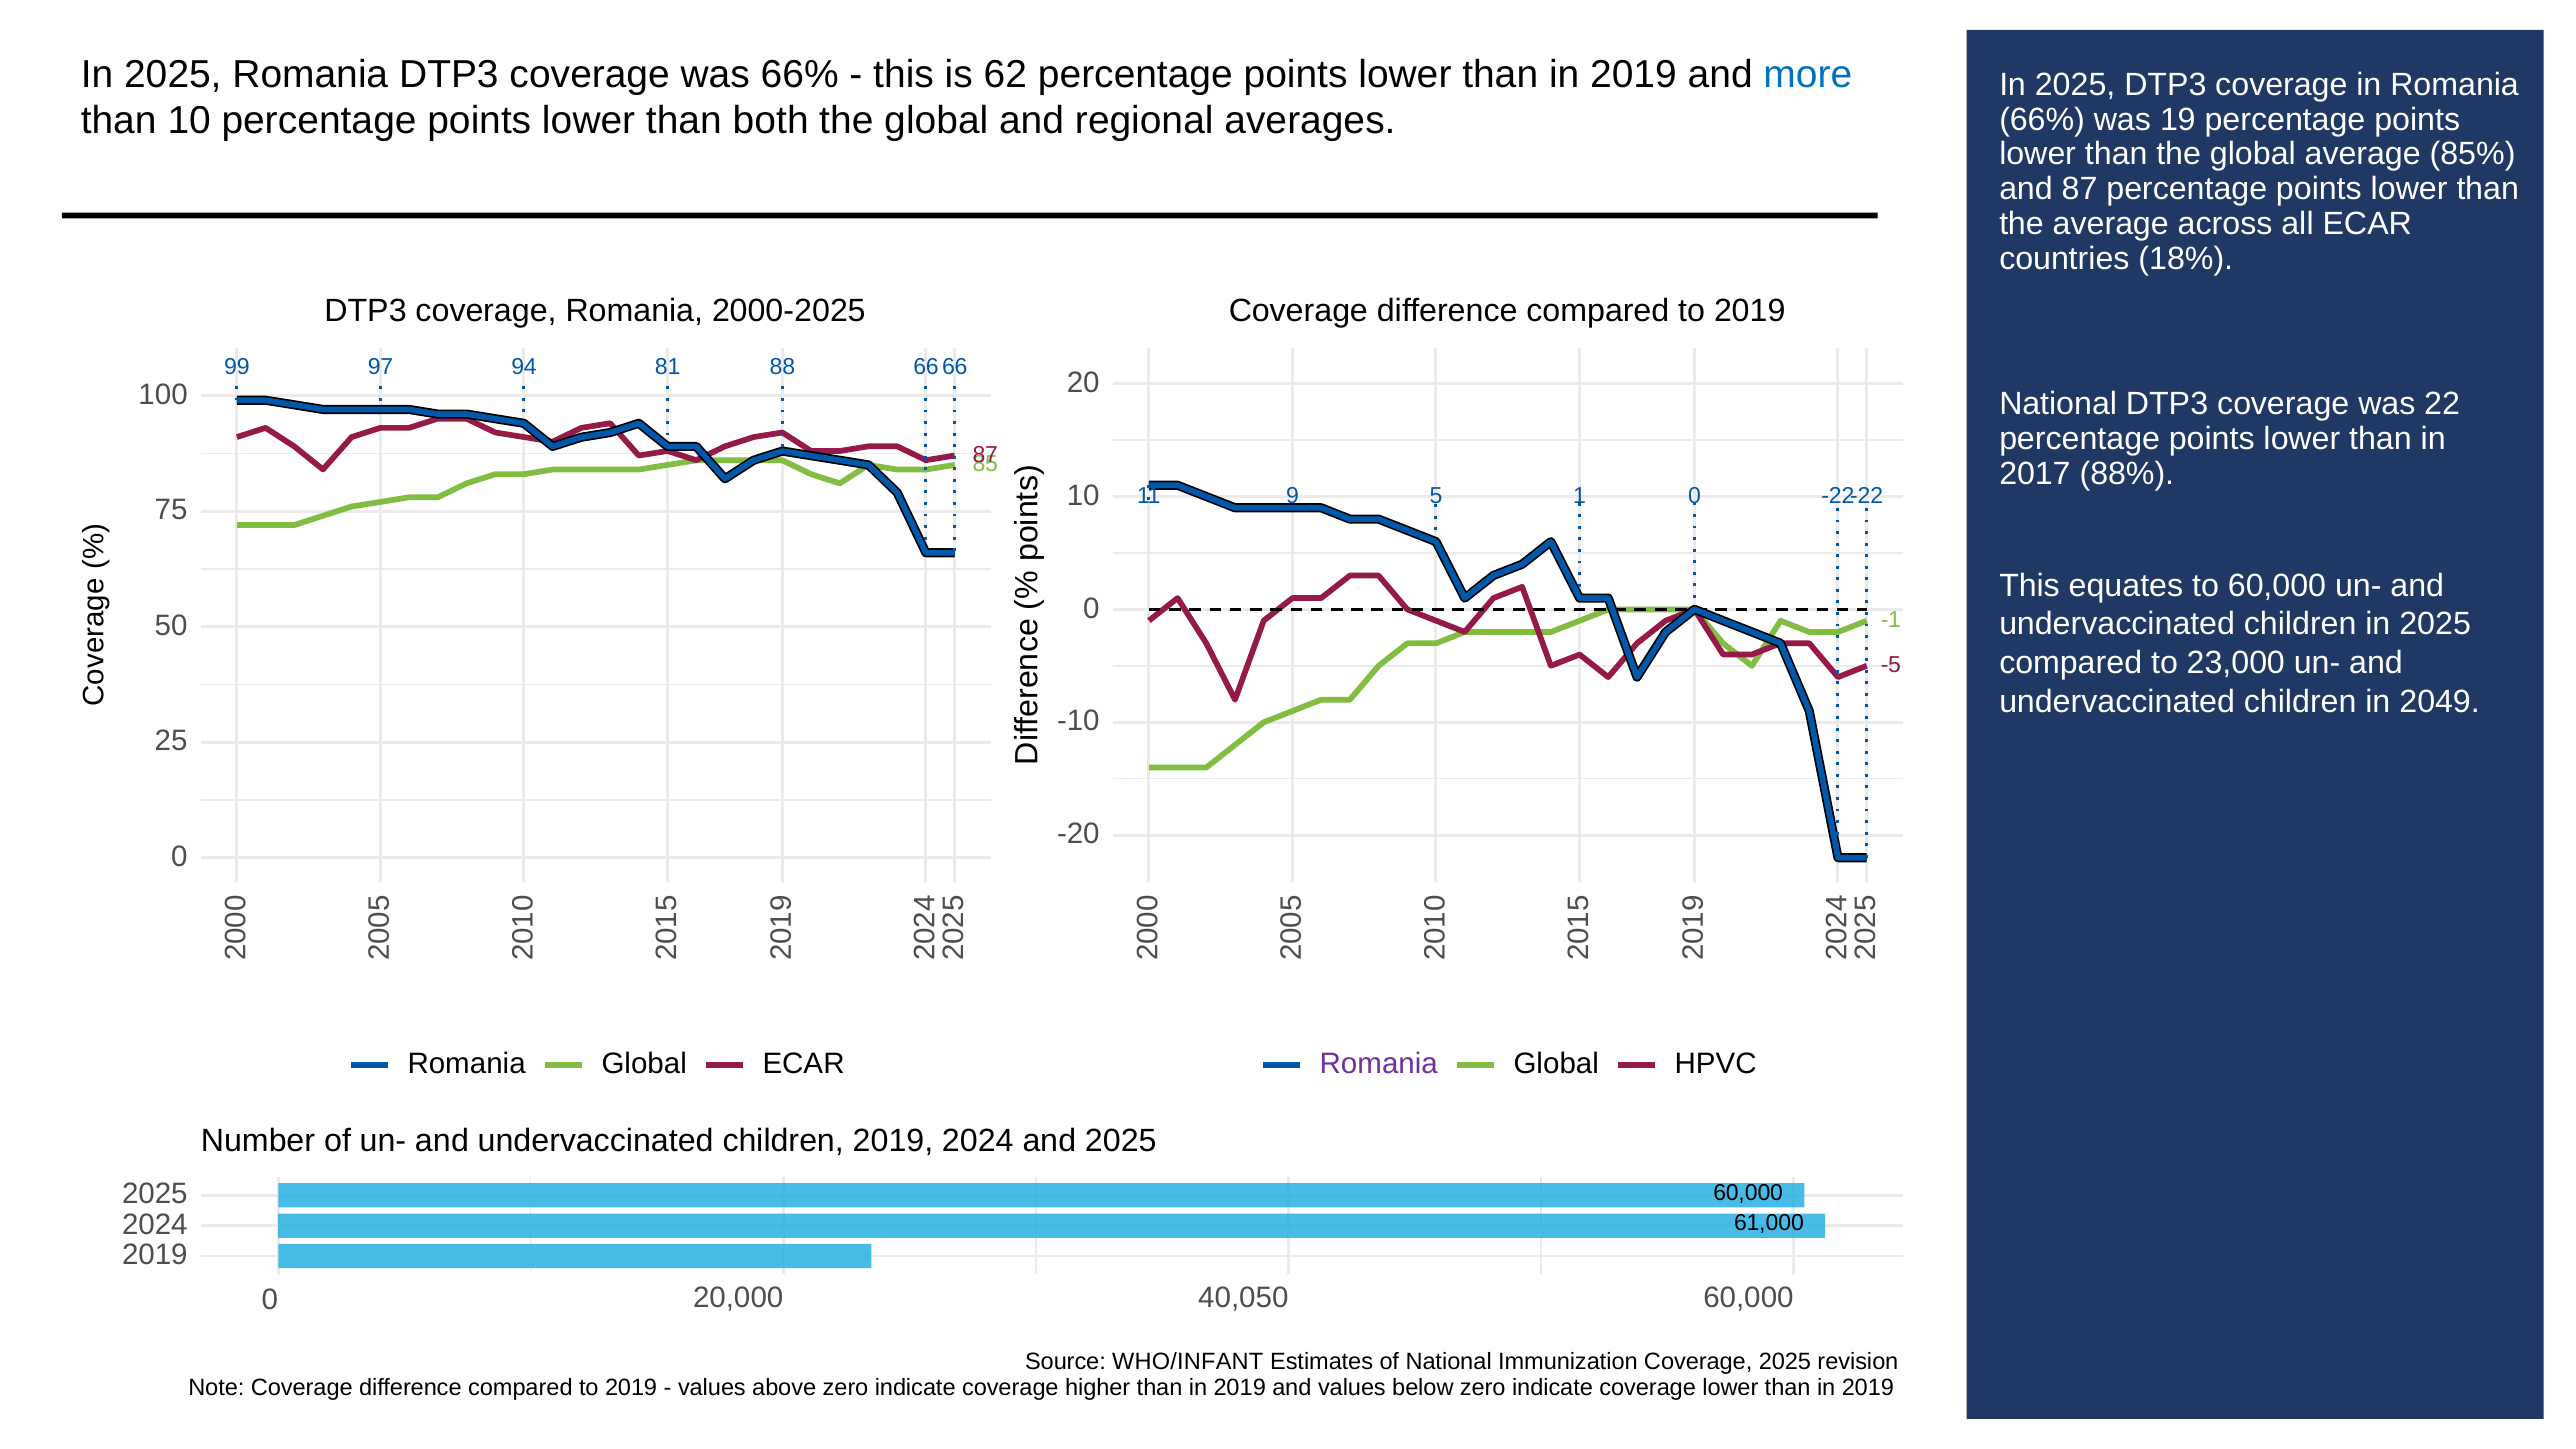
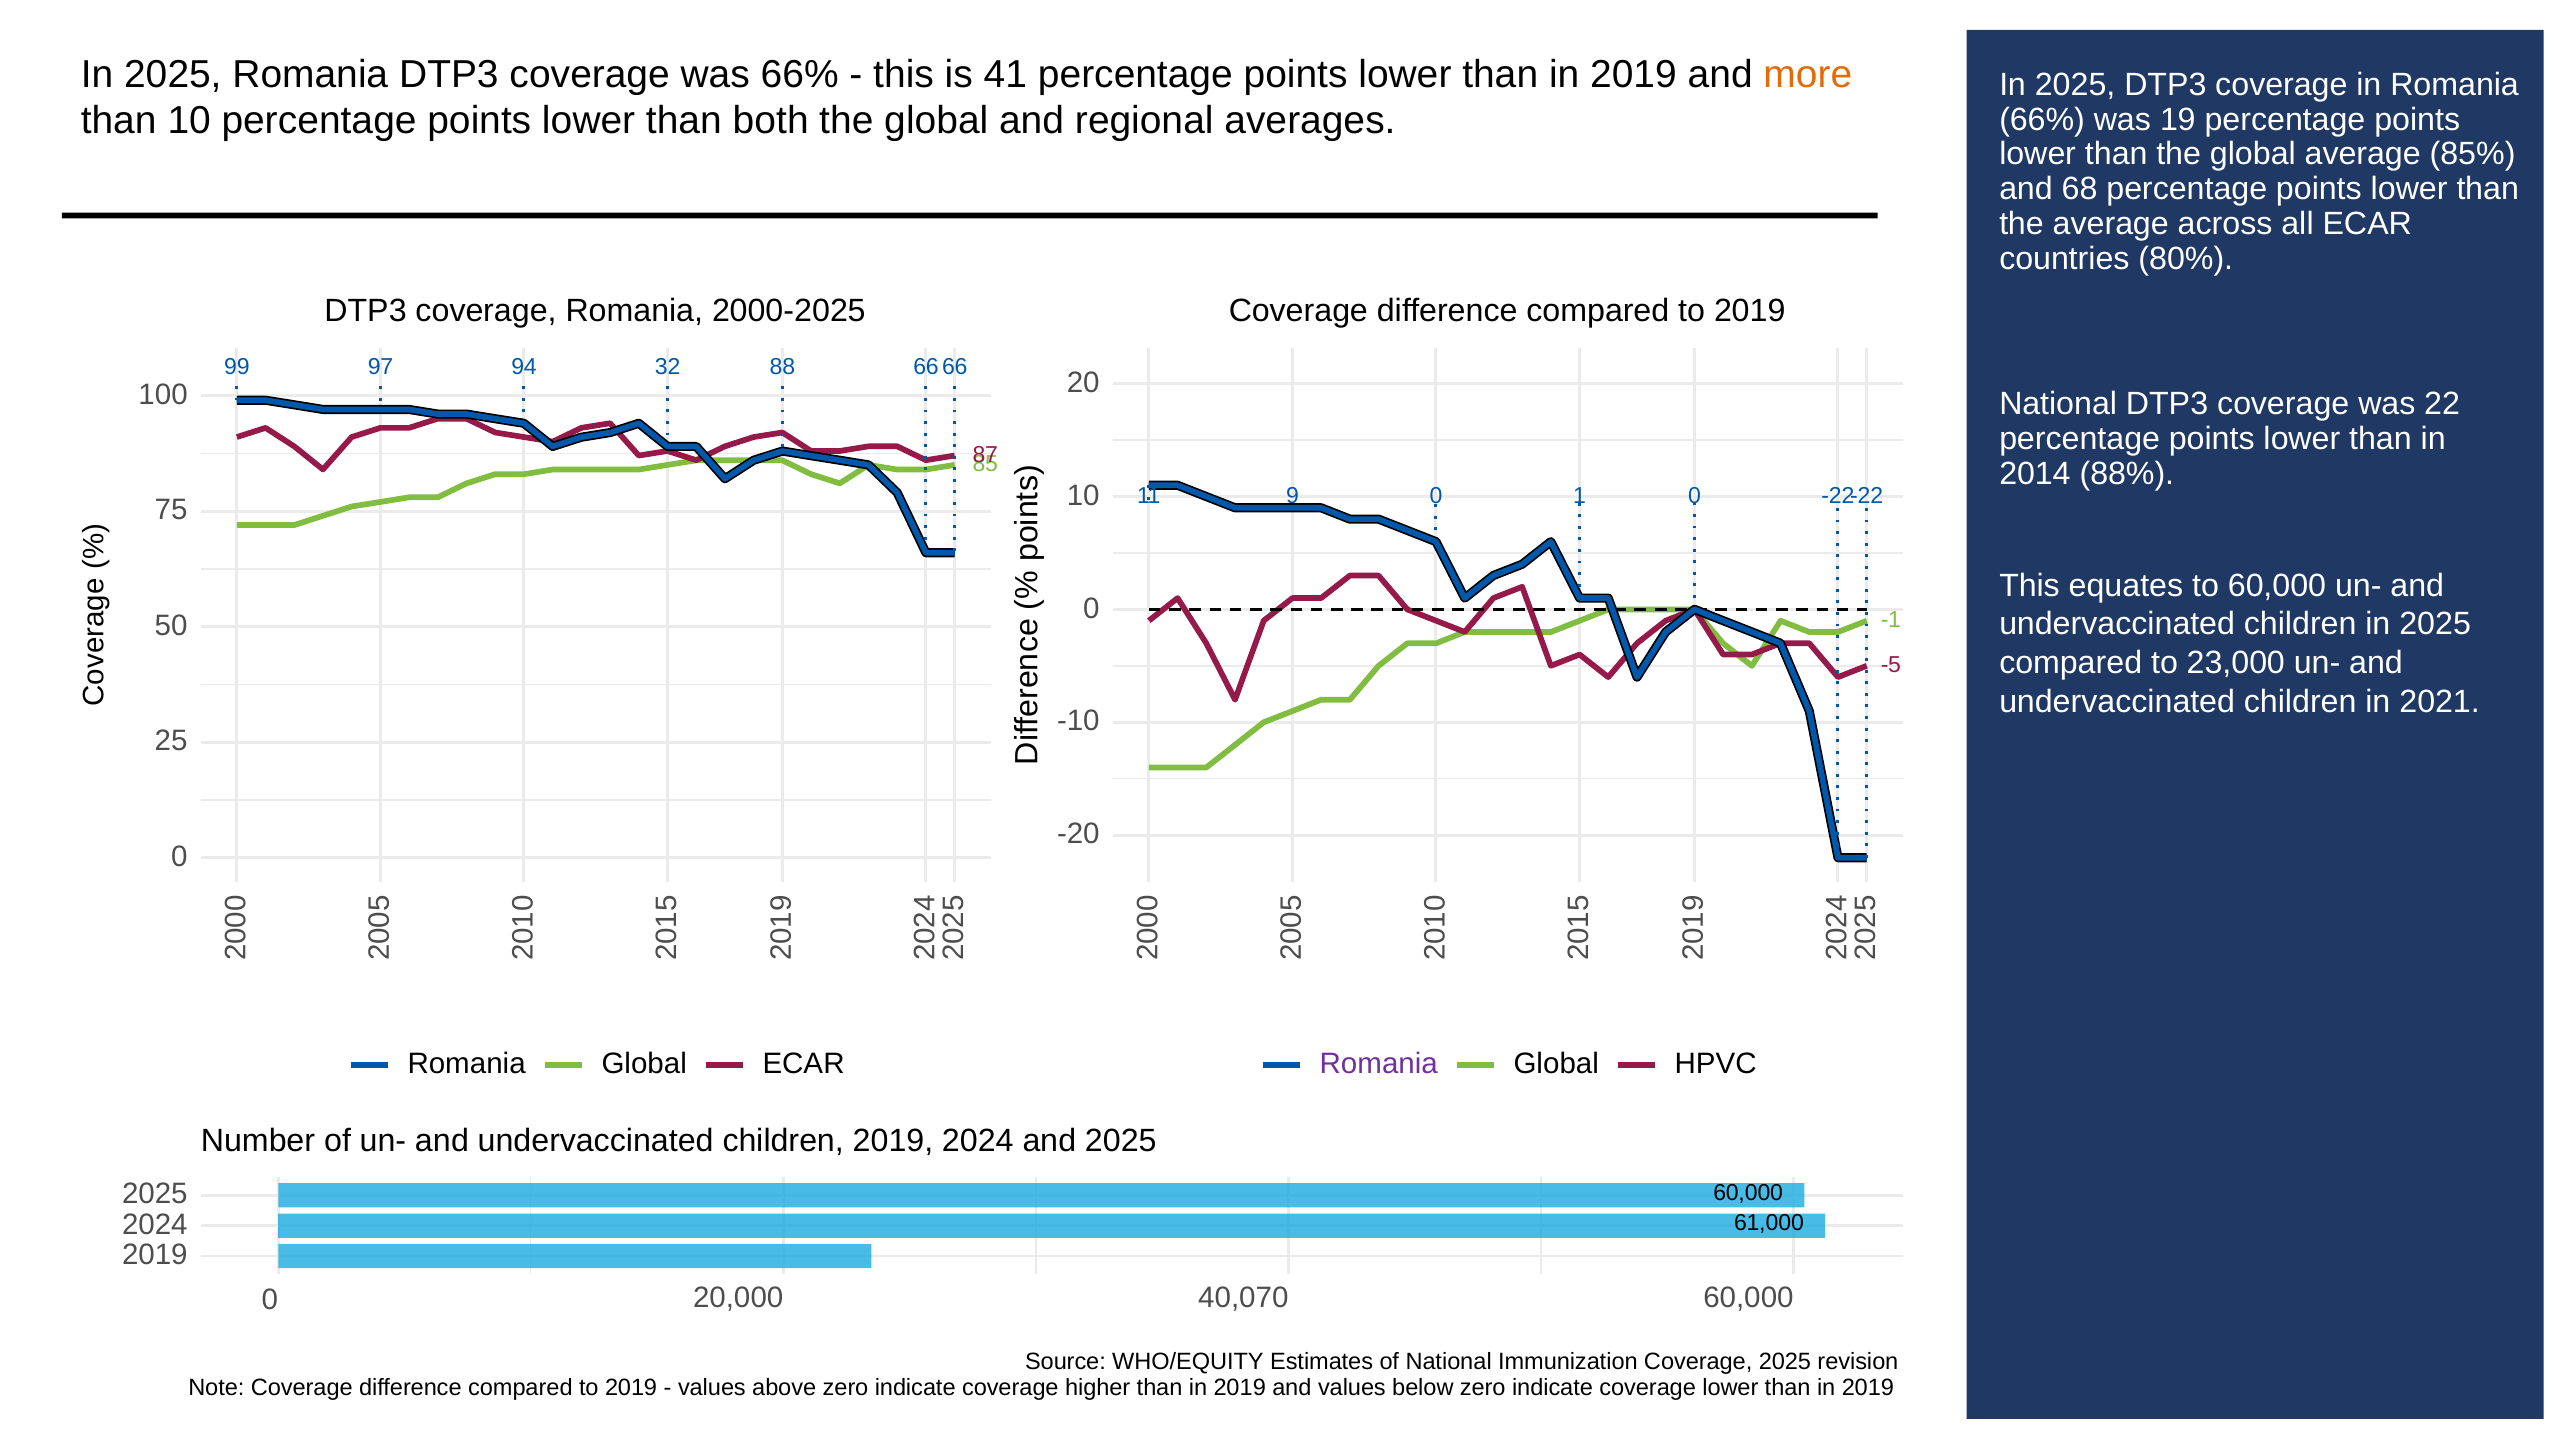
62: 62 -> 41
more colour: blue -> orange
and 87: 87 -> 68
18%: 18% -> 80%
81: 81 -> 32
2017: 2017 -> 2014
9 5: 5 -> 0
2049: 2049 -> 2021
40,050: 40,050 -> 40,070
WHO/INFANT: WHO/INFANT -> WHO/EQUITY
